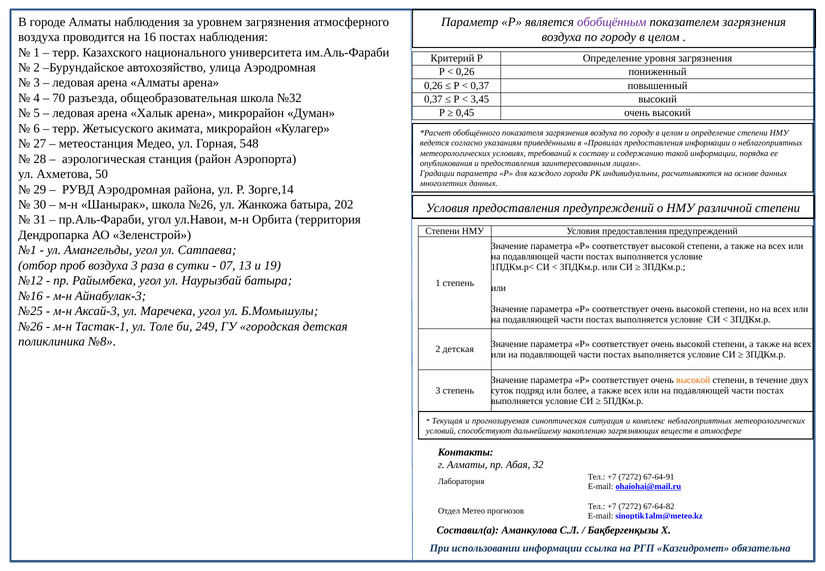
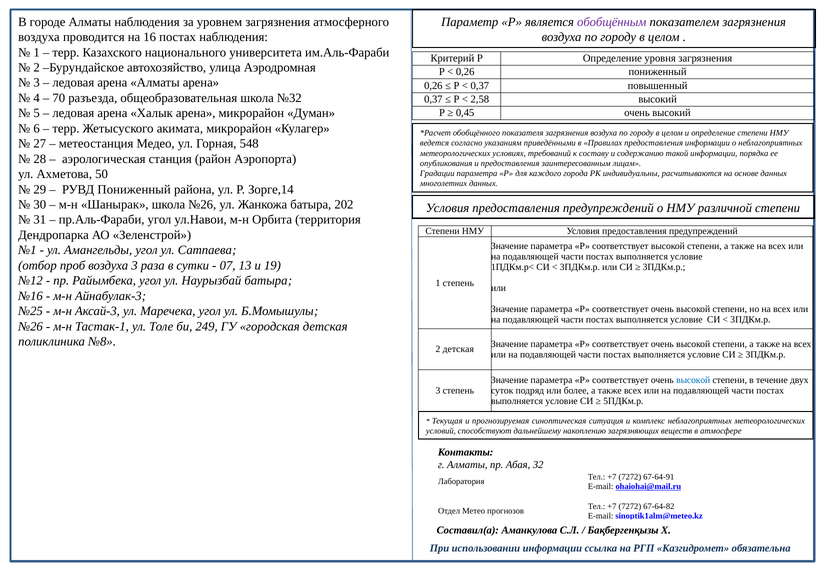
3,45: 3,45 -> 2,58
РУВД Аэродромная: Аэродромная -> Пониженный
высокой at (693, 380) colour: orange -> blue
